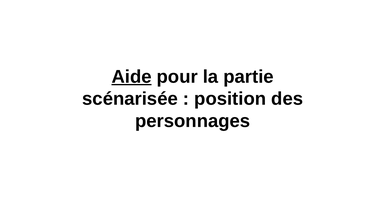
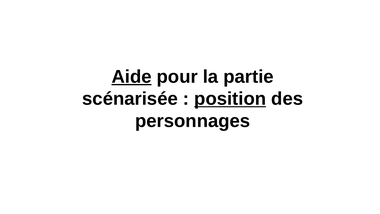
position underline: none -> present
